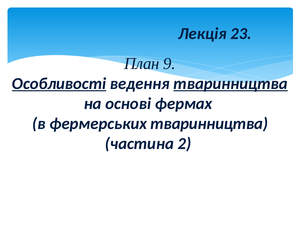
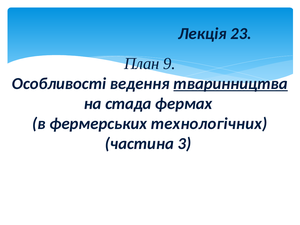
Особливості underline: present -> none
основі: основі -> стада
фермерських тваринництва: тваринництва -> технологічних
2: 2 -> 3
